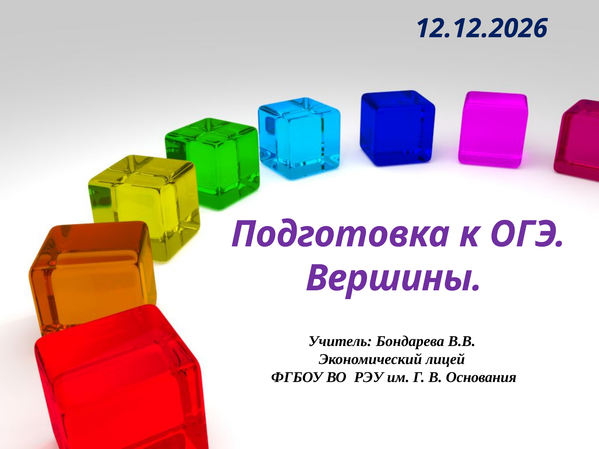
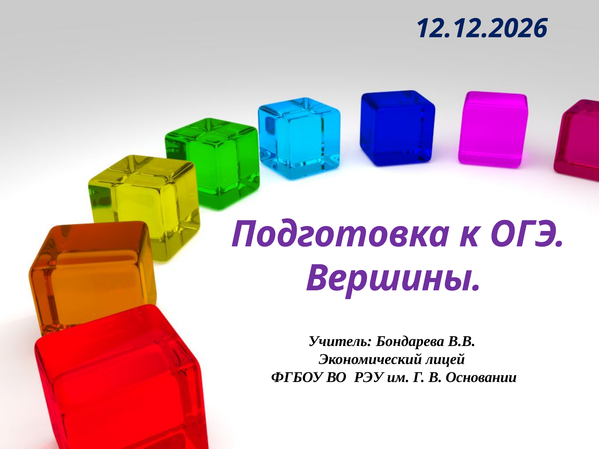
Основания: Основания -> Основании
